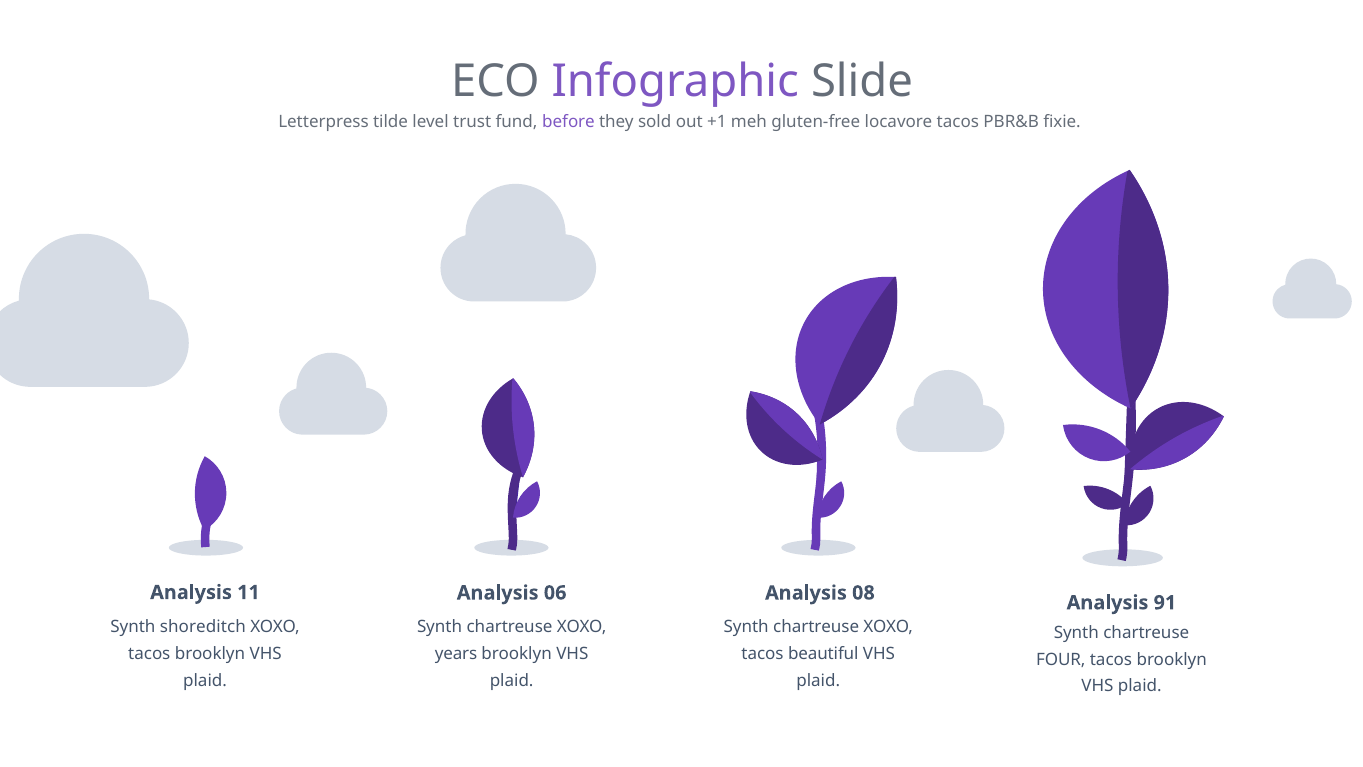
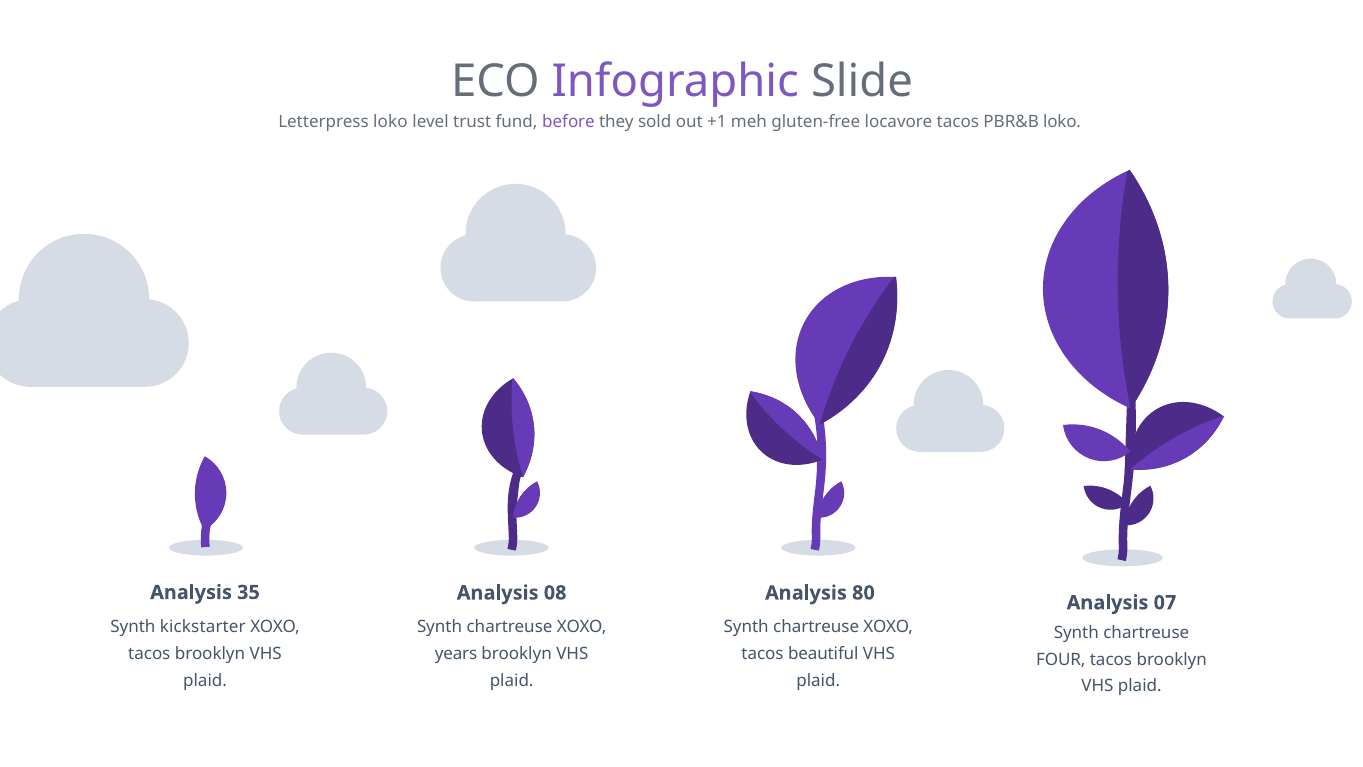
Letterpress tilde: tilde -> loko
PBR&B fixie: fixie -> loko
11: 11 -> 35
06: 06 -> 08
08: 08 -> 80
91: 91 -> 07
shoreditch: shoreditch -> kickstarter
